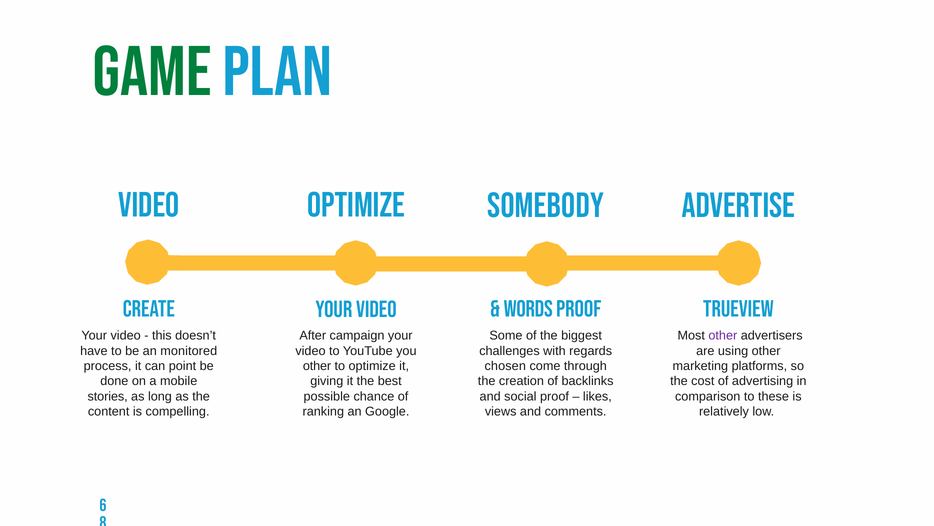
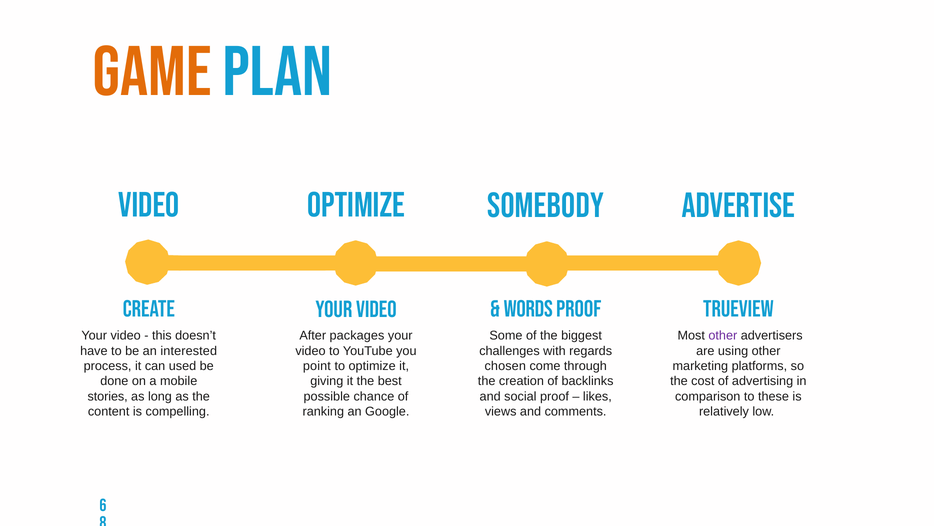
Game colour: green -> orange
campaign: campaign -> packages
monitored: monitored -> interested
point: point -> used
other at (317, 366): other -> point
